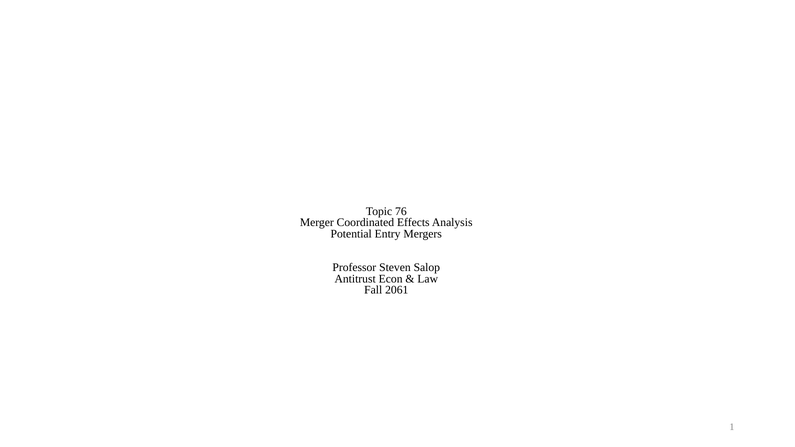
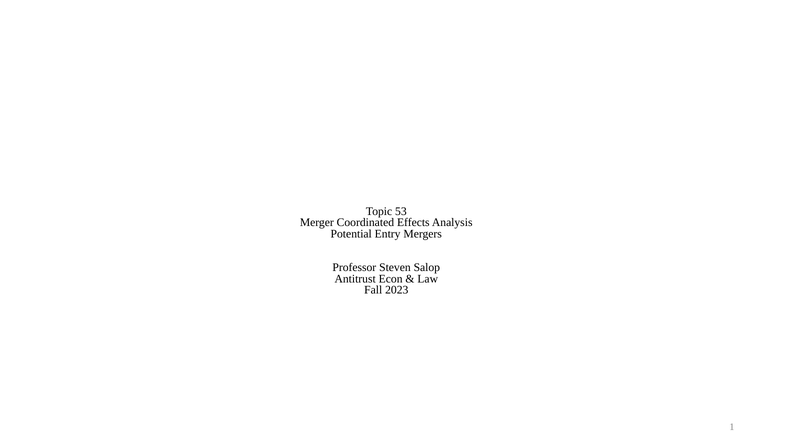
76: 76 -> 53
2061: 2061 -> 2023
